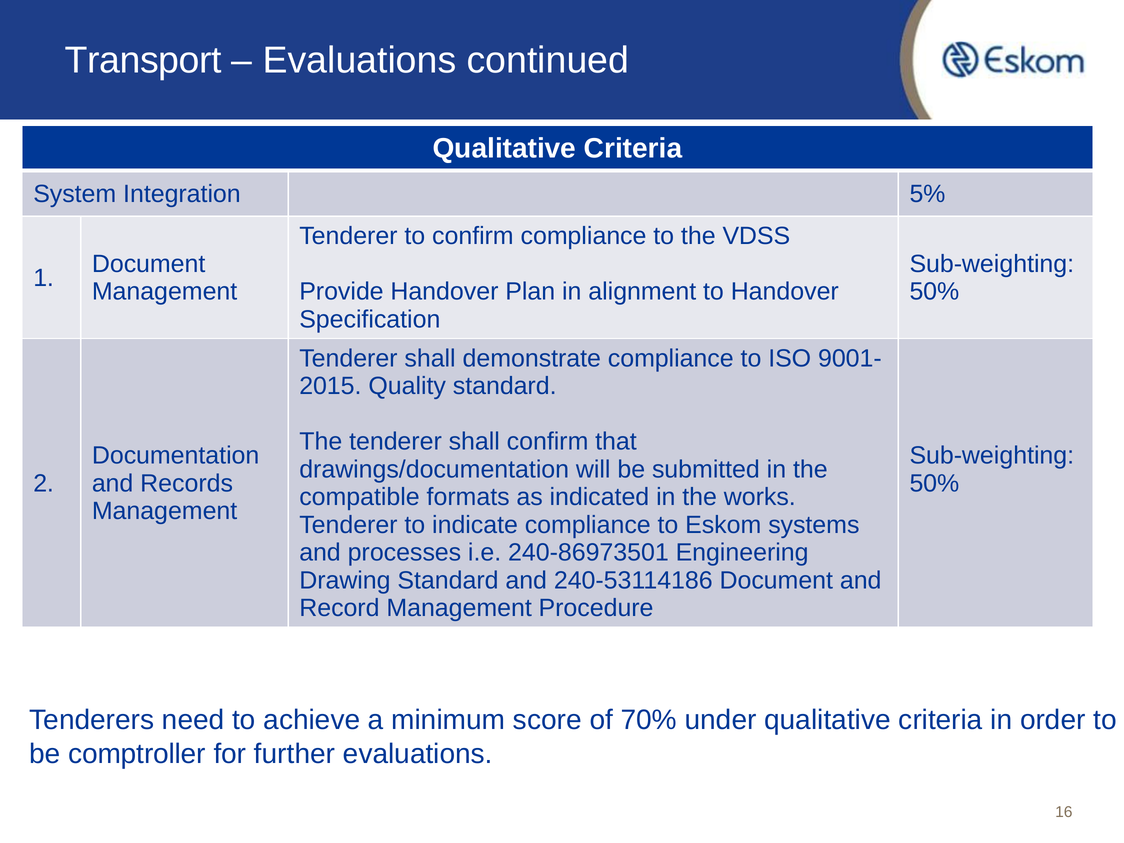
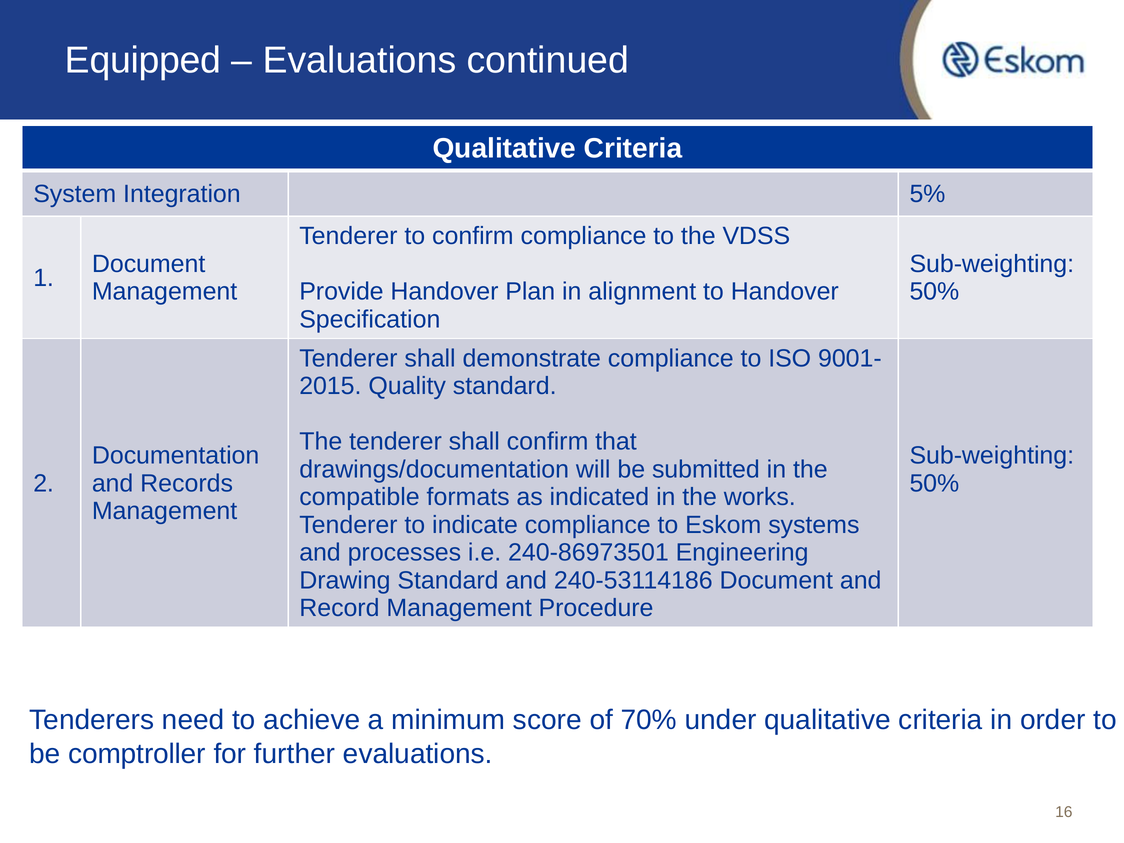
Transport: Transport -> Equipped
